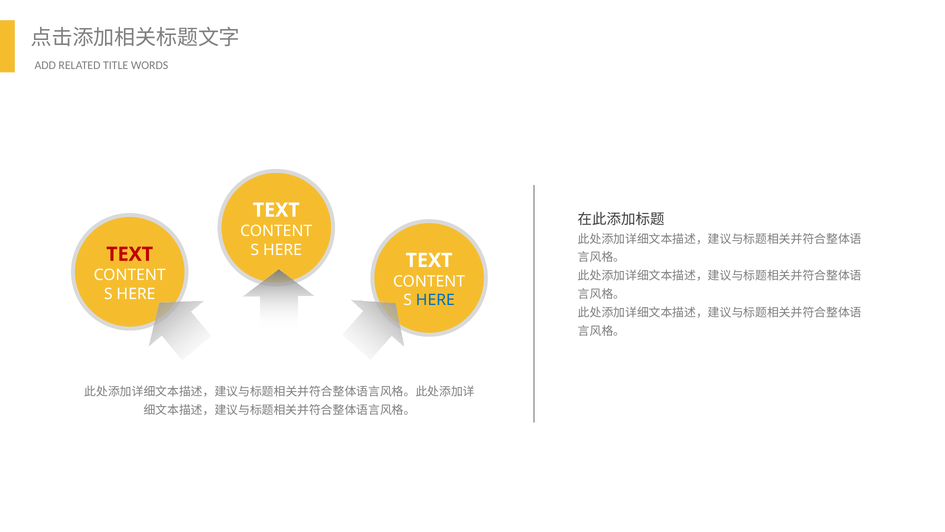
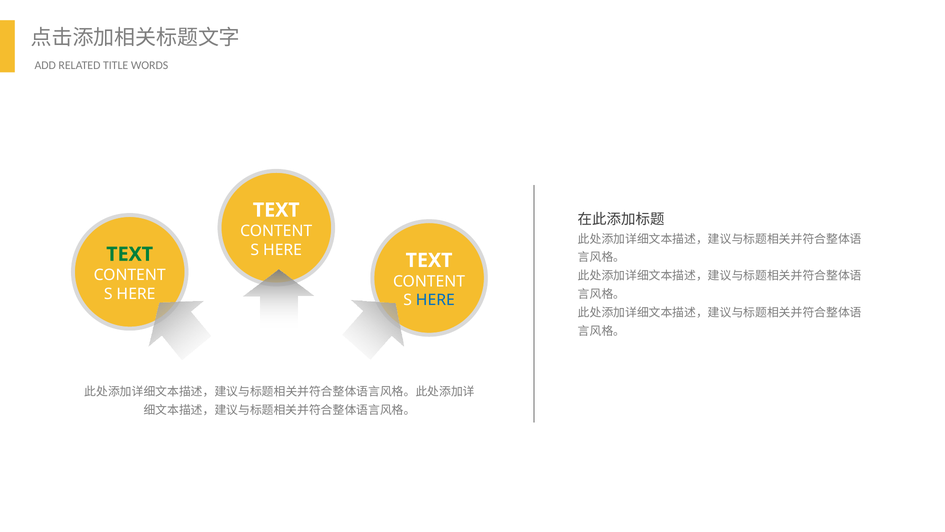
TEXT at (130, 254) colour: red -> green
